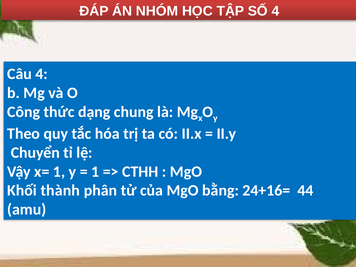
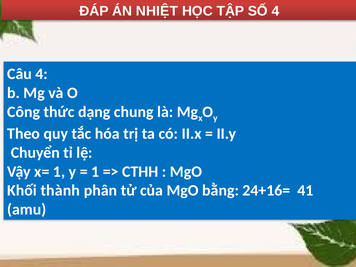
NHÓM: NHÓM -> NHIỆT
44: 44 -> 41
